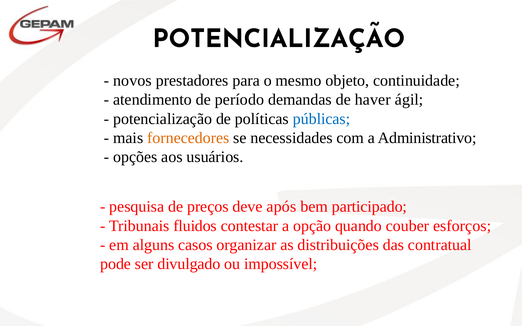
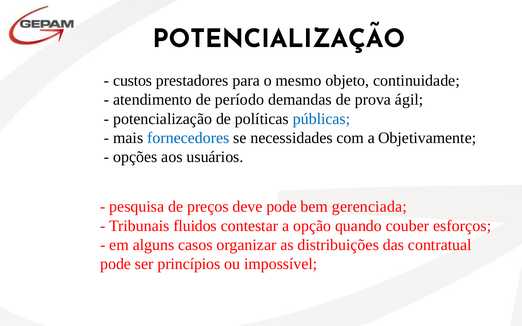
novos: novos -> custos
haver: haver -> prova
fornecedores colour: orange -> blue
Administrativo: Administrativo -> Objetivamente
deve após: após -> pode
participado: participado -> gerenciada
divulgado: divulgado -> princípios
